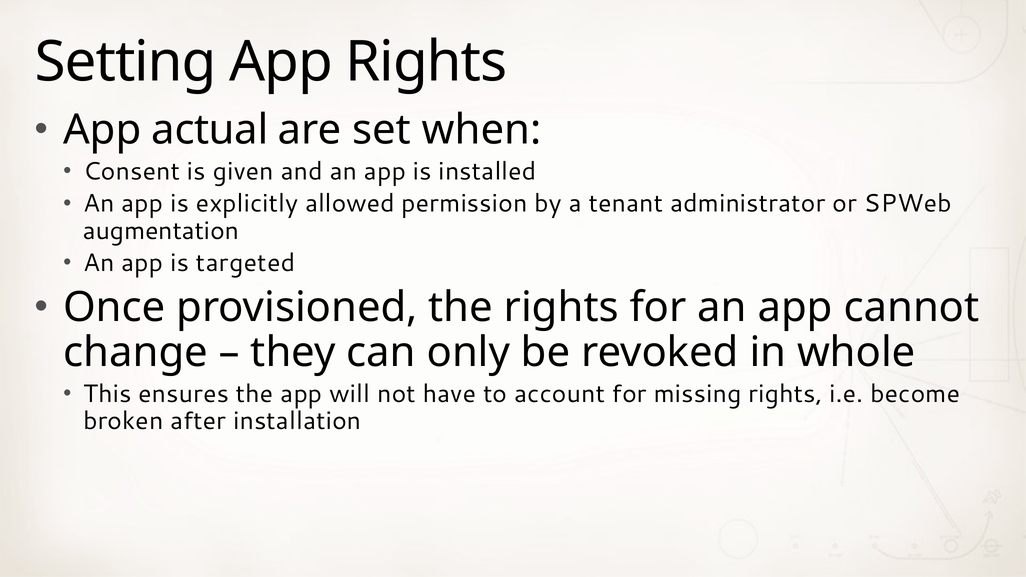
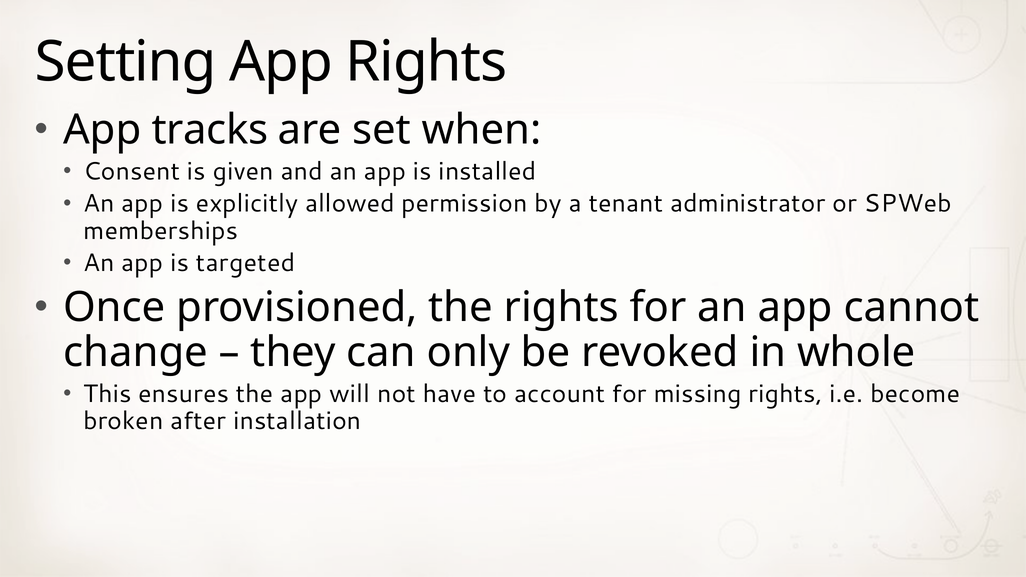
actual: actual -> tracks
augmentation: augmentation -> memberships
